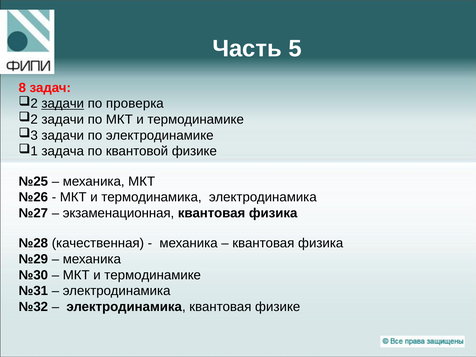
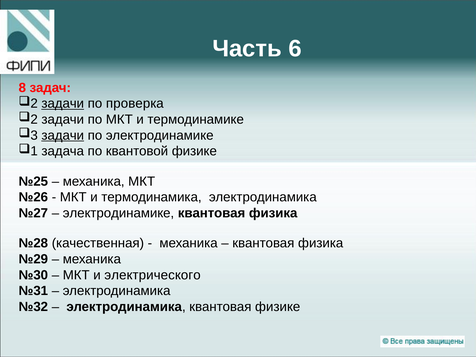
5: 5 -> 6
задачи at (63, 135) underline: none -> present
экзаменационная at (118, 213): экзаменационная -> электродинамике
термодинамике at (153, 275): термодинамике -> электрического
